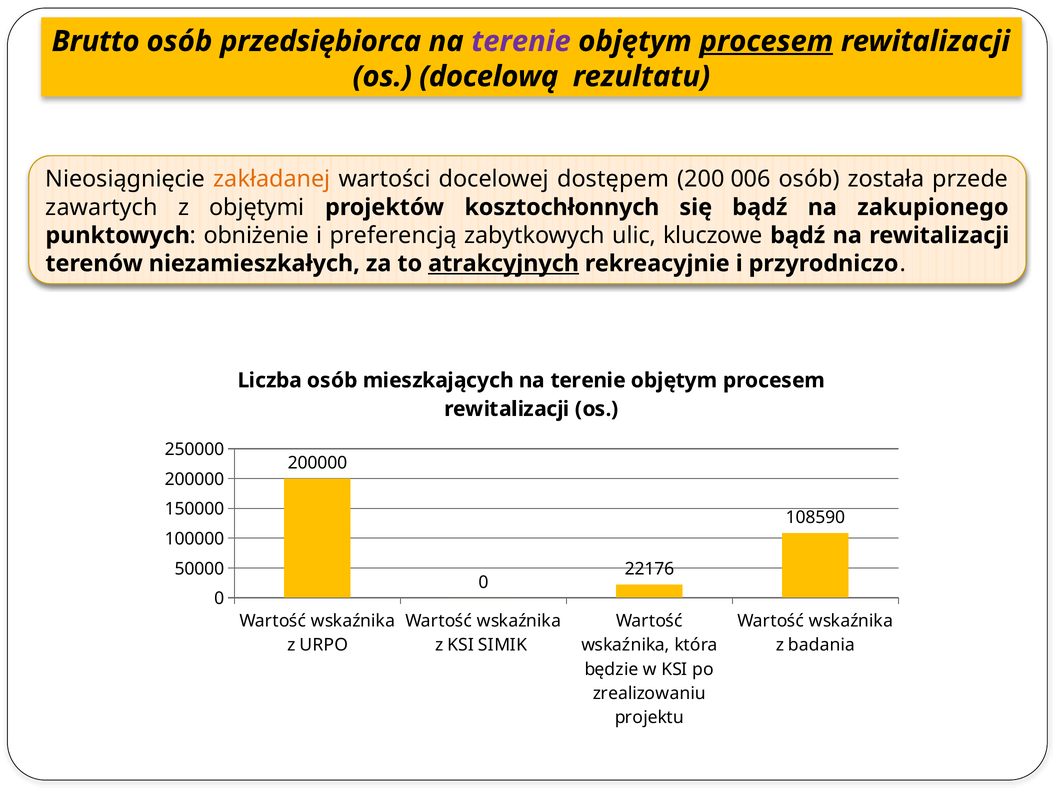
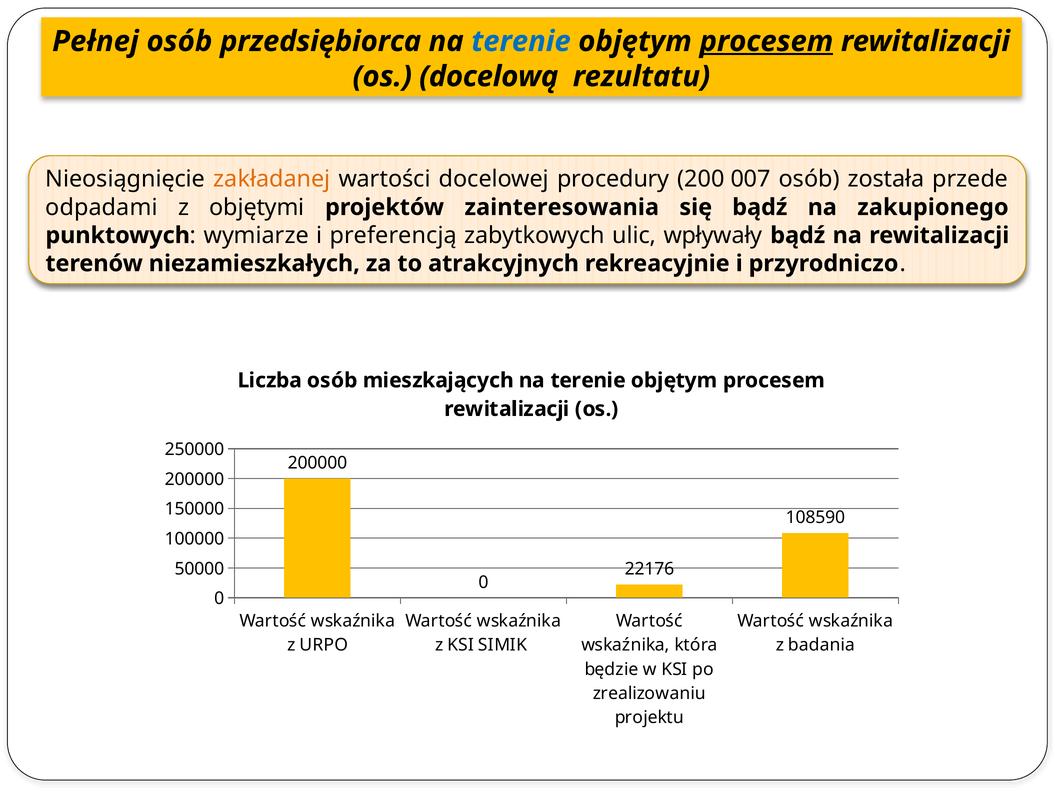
Brutto: Brutto -> Pełnej
terenie at (521, 41) colour: purple -> blue
dostępem: dostępem -> procedury
006: 006 -> 007
zawartych: zawartych -> odpadami
kosztochłonnych: kosztochłonnych -> zainteresowania
obniżenie: obniżenie -> wymiarze
kluczowe: kluczowe -> wpływały
atrakcyjnych underline: present -> none
